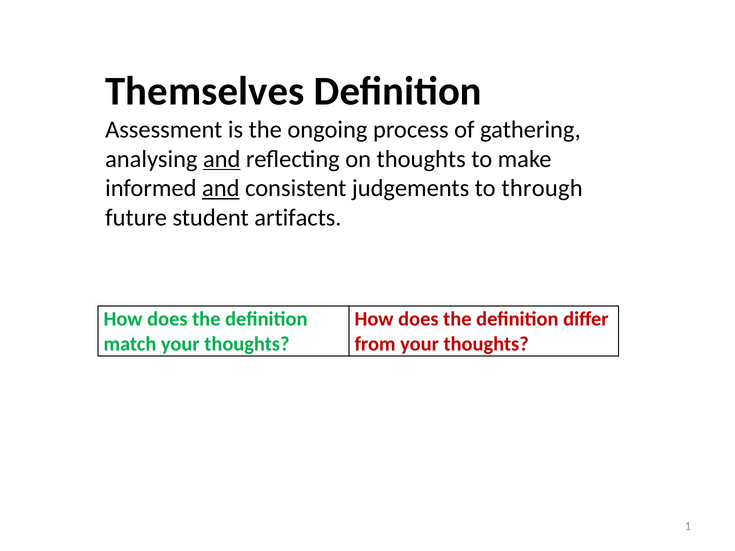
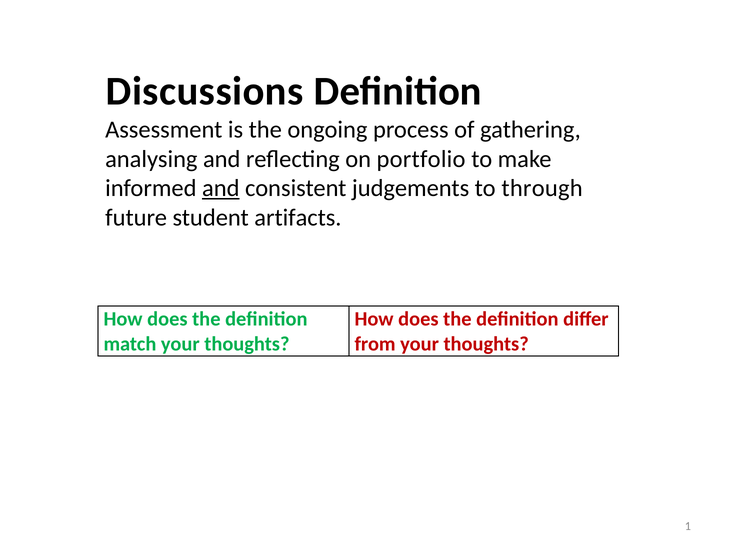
Themselves: Themselves -> Discussions
and at (222, 159) underline: present -> none
on thoughts: thoughts -> portfolio
